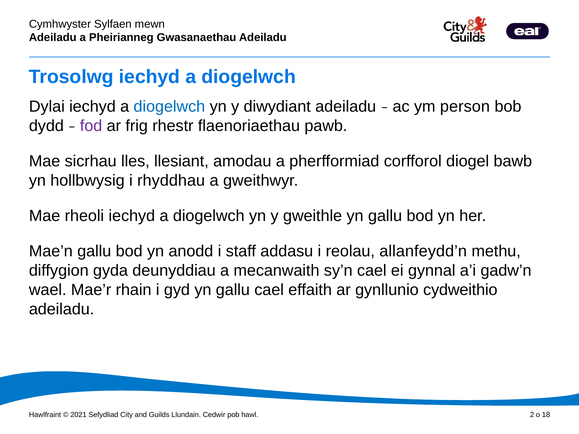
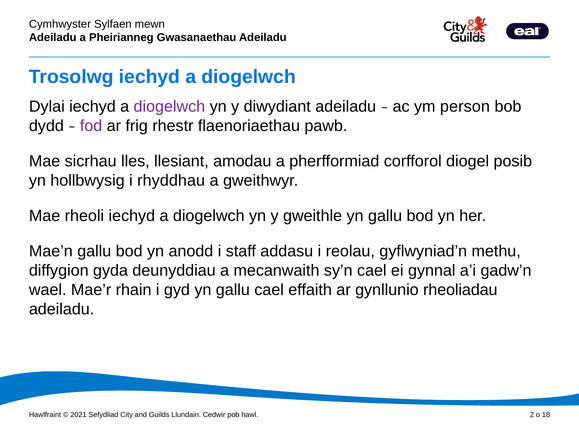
diogelwch at (169, 107) colour: blue -> purple
bawb: bawb -> posib
allanfeydd’n: allanfeydd’n -> gyflwyniad’n
cydweithio: cydweithio -> rheoliadau
